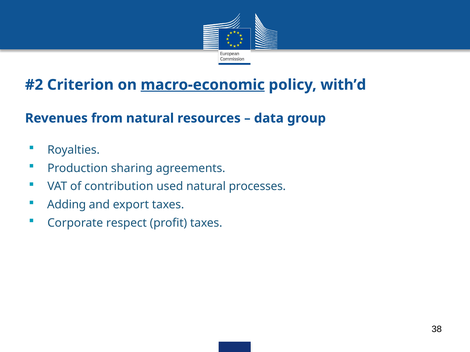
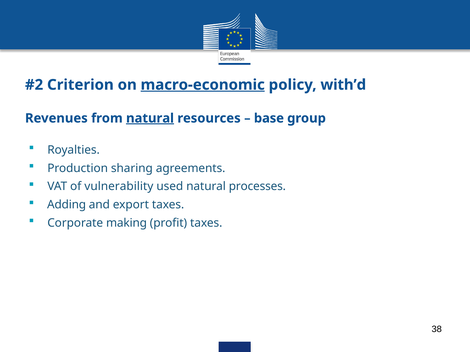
natural at (150, 118) underline: none -> present
data: data -> base
contribution: contribution -> vulnerability
respect: respect -> making
